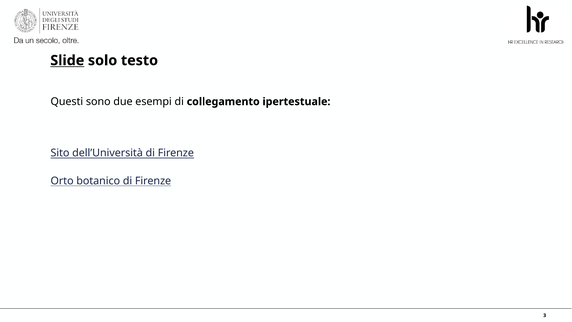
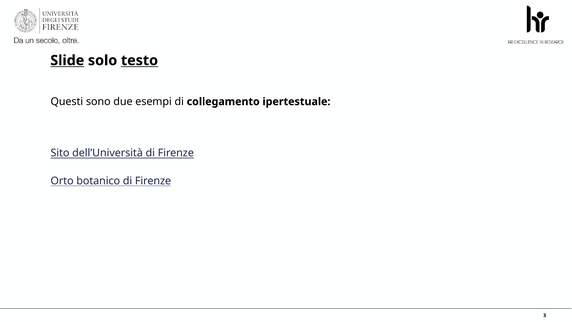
testo underline: none -> present
